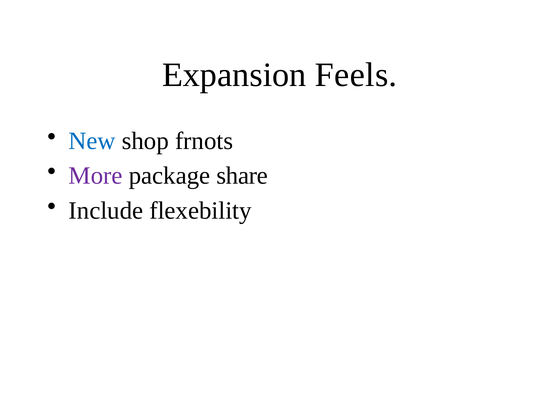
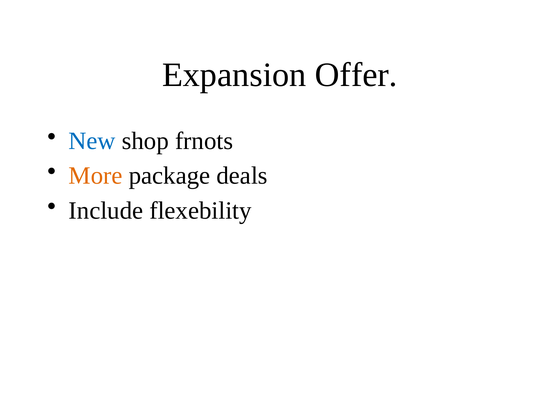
Feels: Feels -> Offer
More colour: purple -> orange
share: share -> deals
